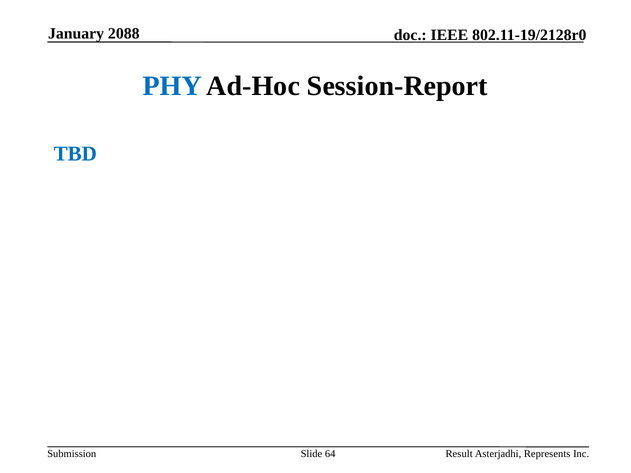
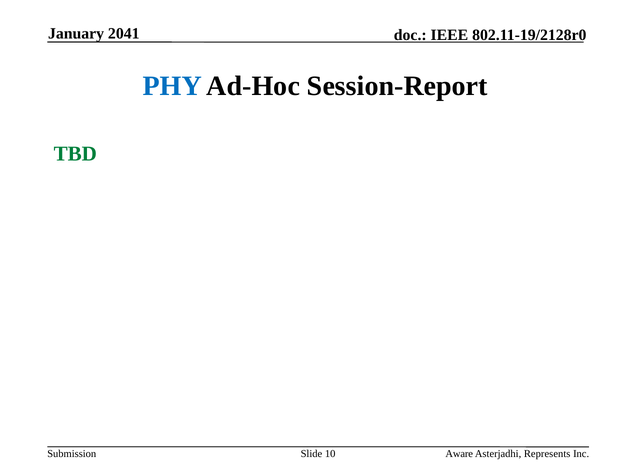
2088: 2088 -> 2041
TBD colour: blue -> green
64: 64 -> 10
Result: Result -> Aware
